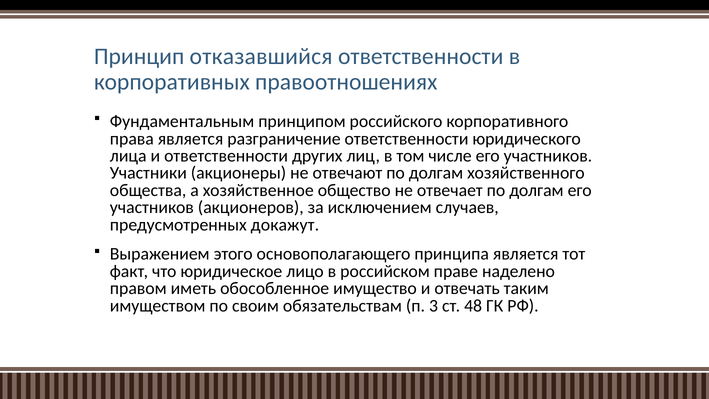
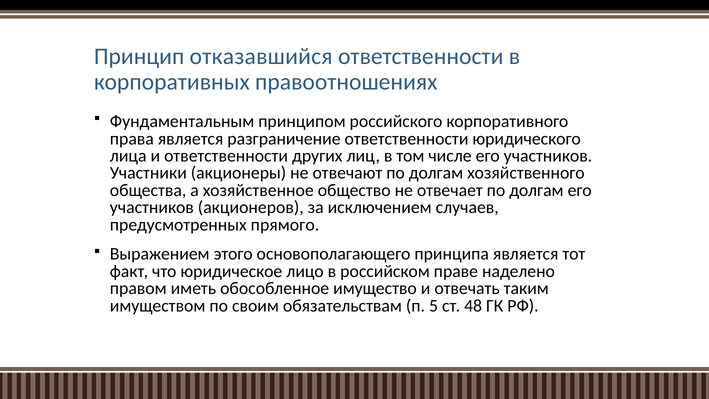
докажут: докажут -> прямого
3: 3 -> 5
